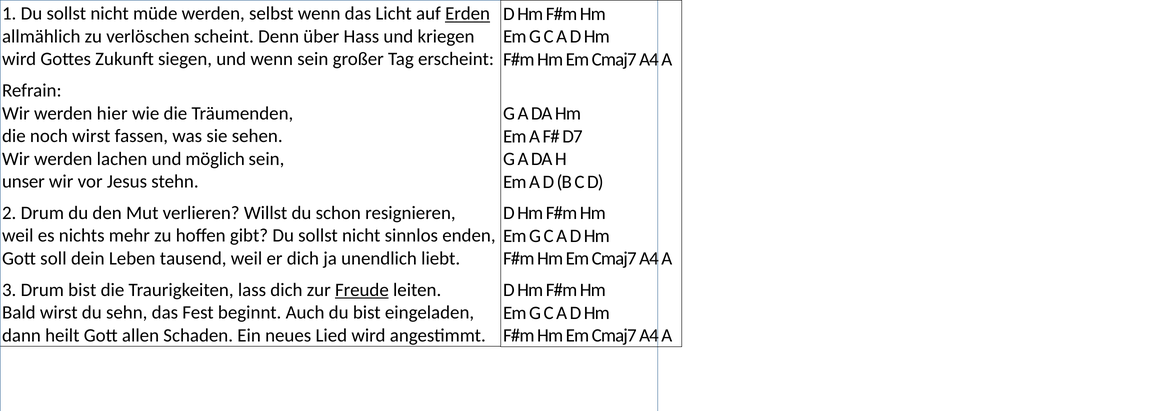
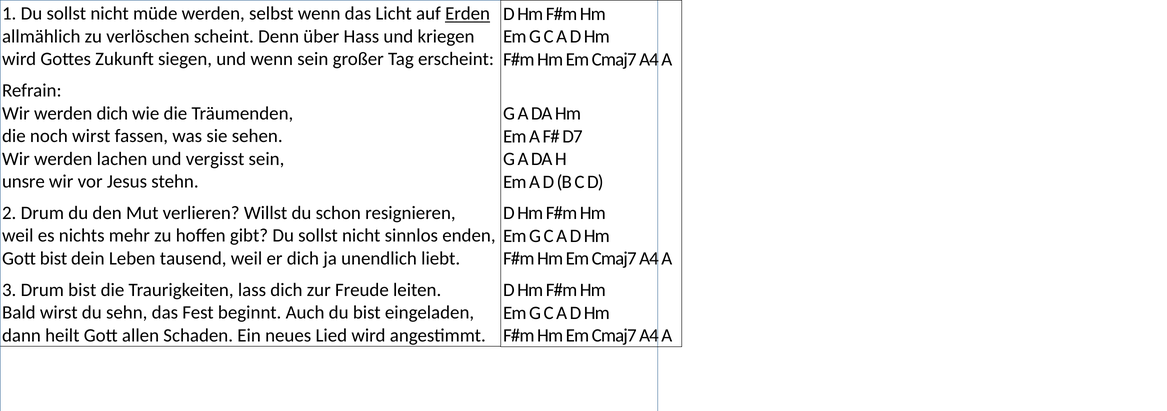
werden hier: hier -> dich
möglich: möglich -> vergisst
unser: unser -> unsre
Gott soll: soll -> bist
Freude underline: present -> none
